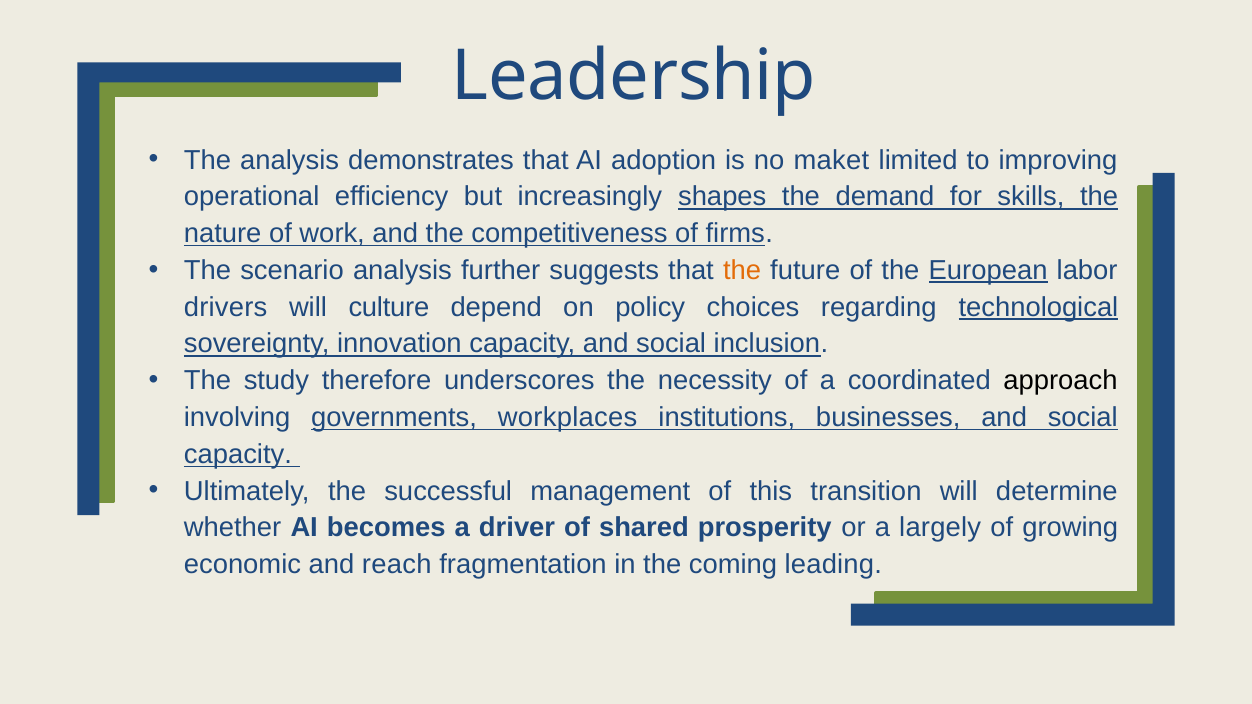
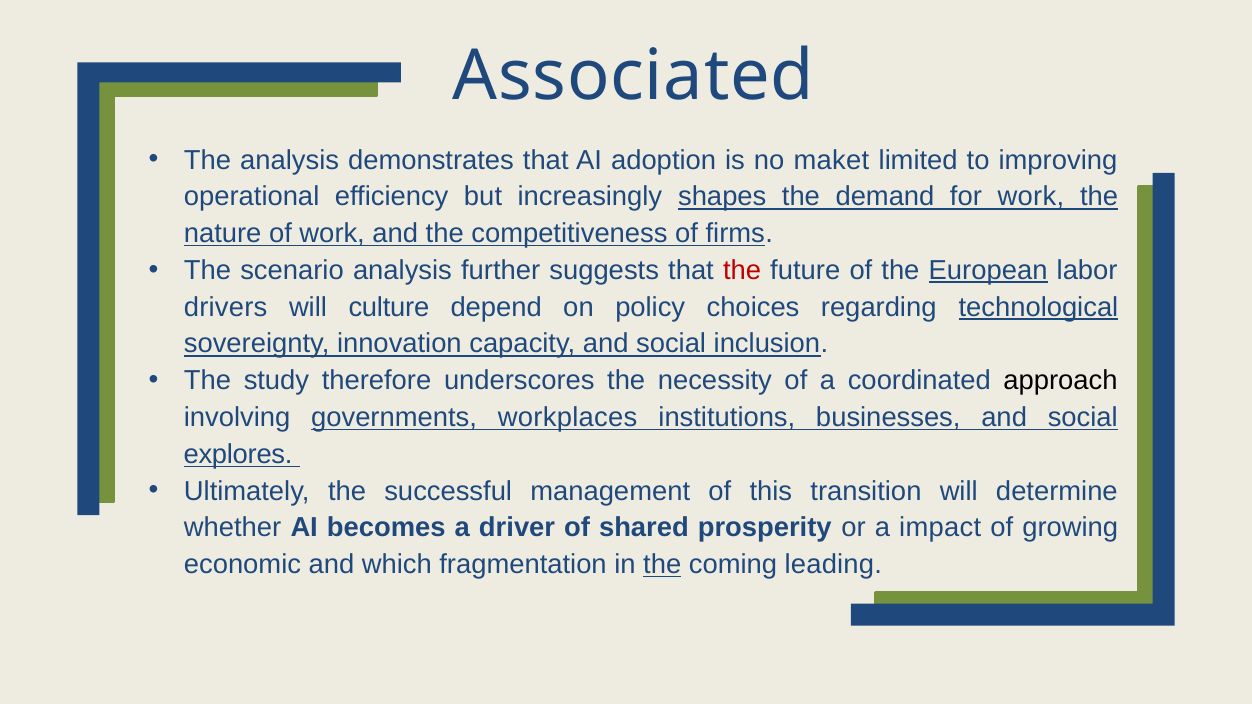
Leadership: Leadership -> Associated
for skills: skills -> work
the at (742, 270) colour: orange -> red
capacity at (238, 454): capacity -> explores
largely: largely -> impact
reach: reach -> which
the at (662, 565) underline: none -> present
